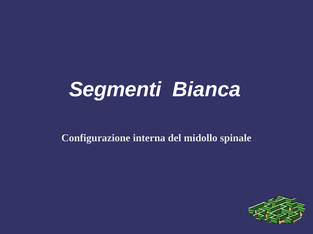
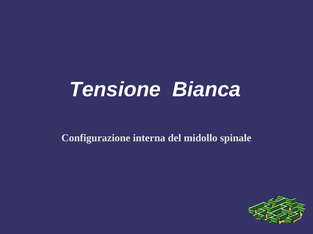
Segmenti: Segmenti -> Tensione
